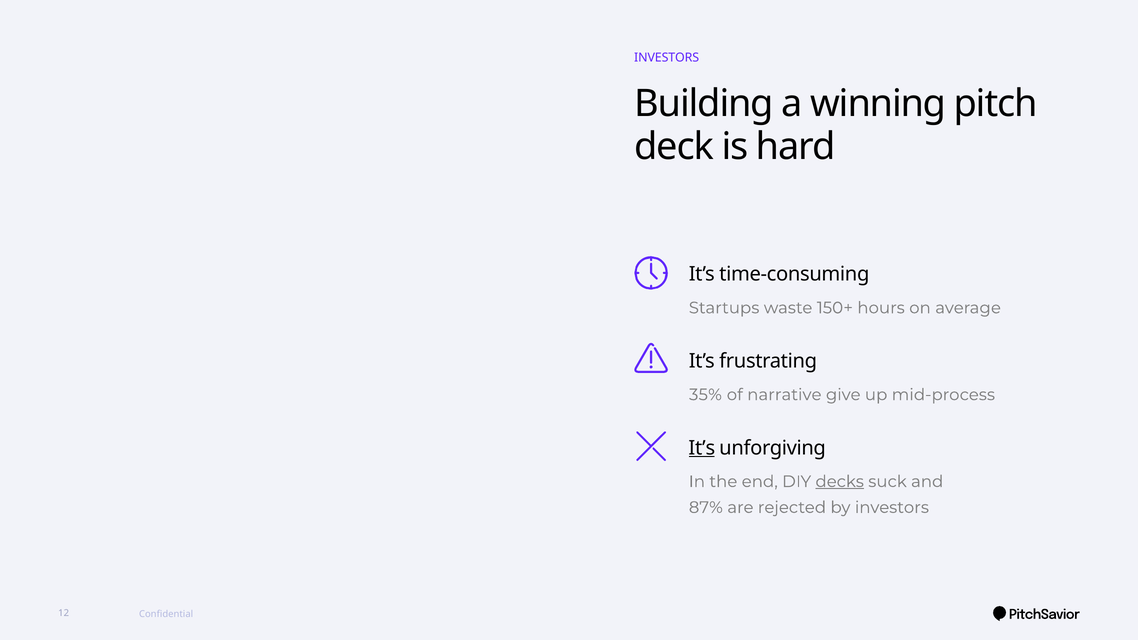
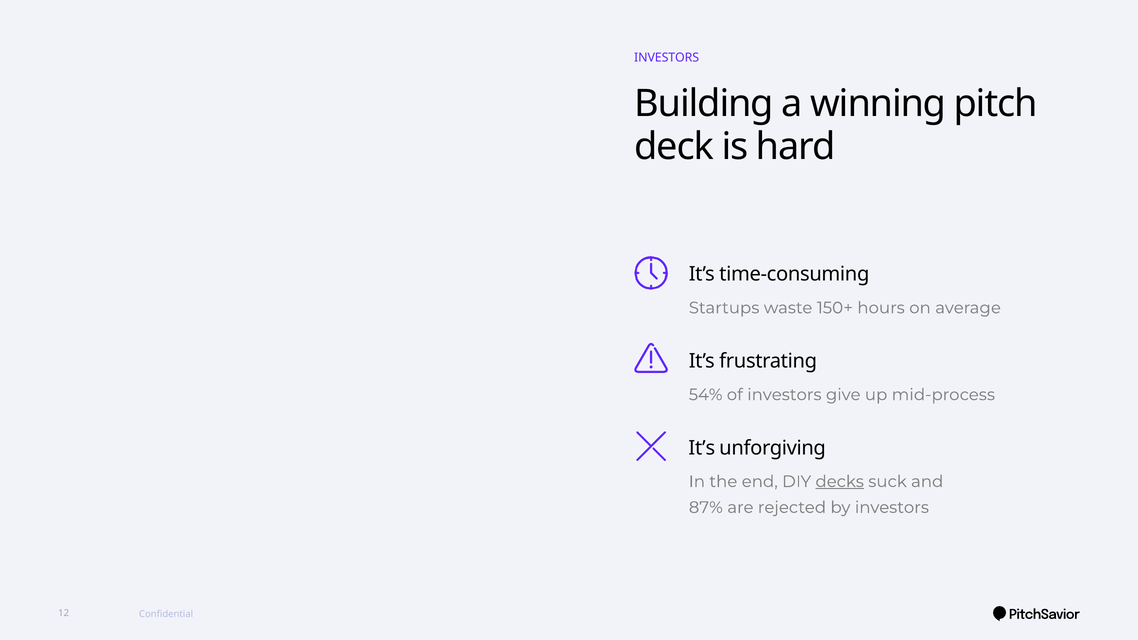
35%: 35% -> 54%
of narrative: narrative -> investors
It’s at (702, 448) underline: present -> none
